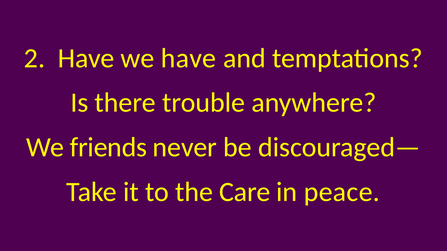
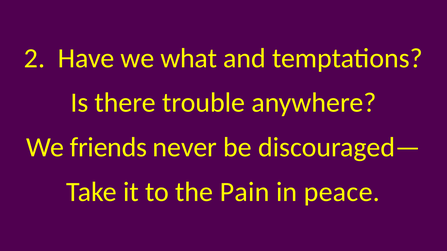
we have: have -> what
Care: Care -> Pain
